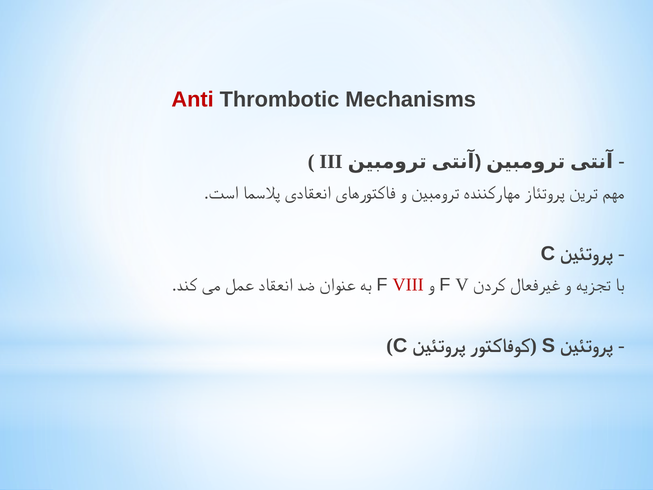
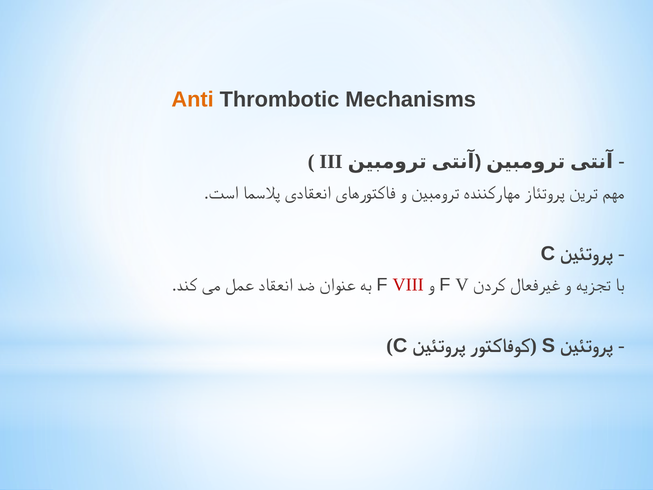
Anti colour: red -> orange
